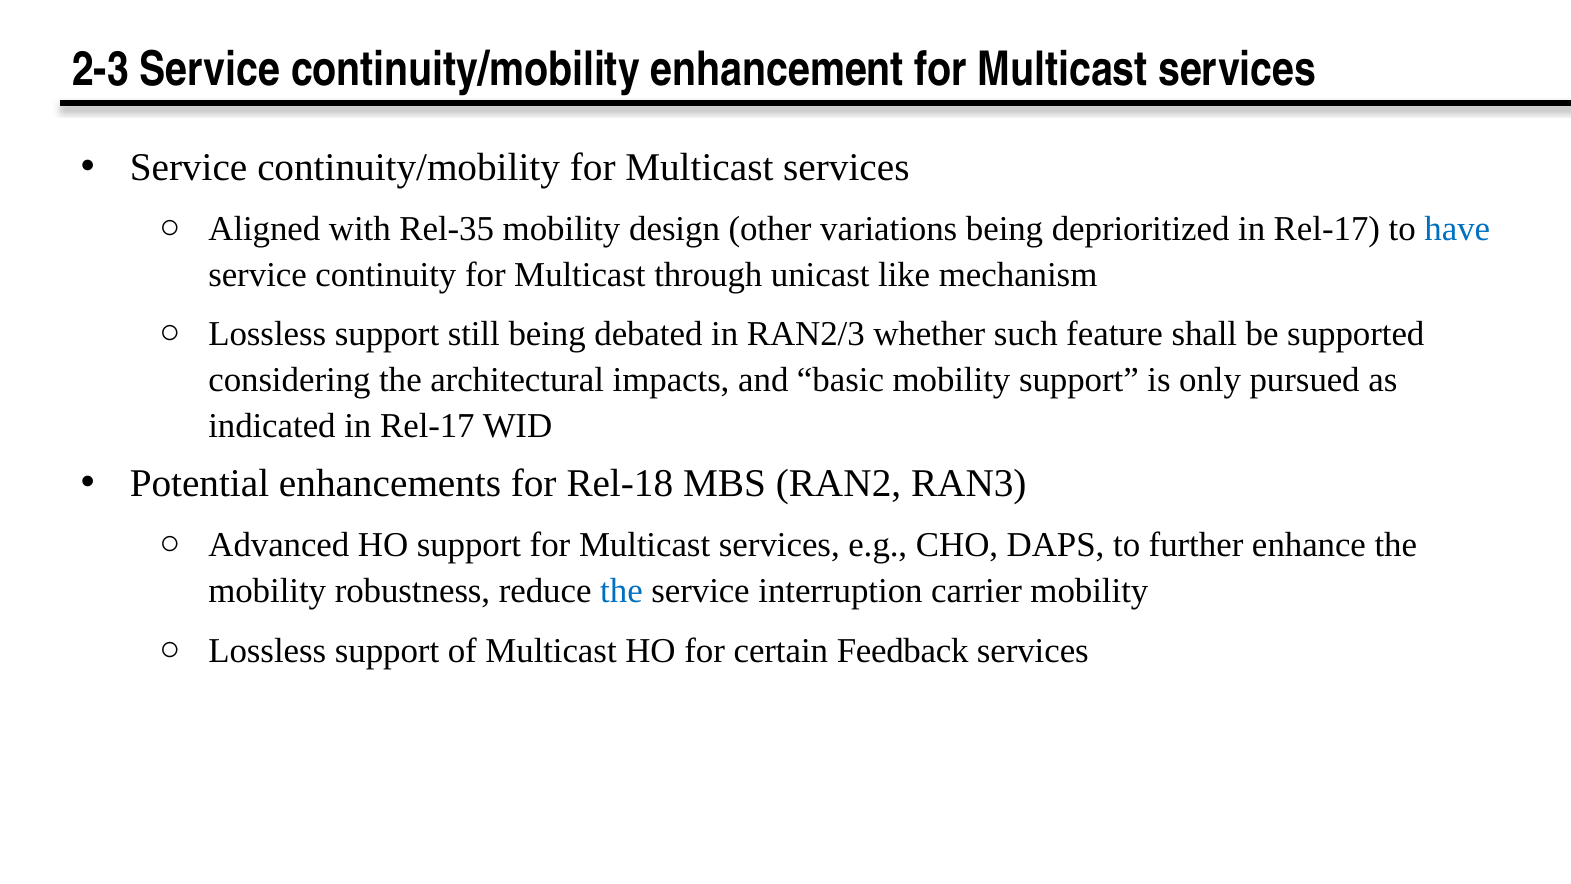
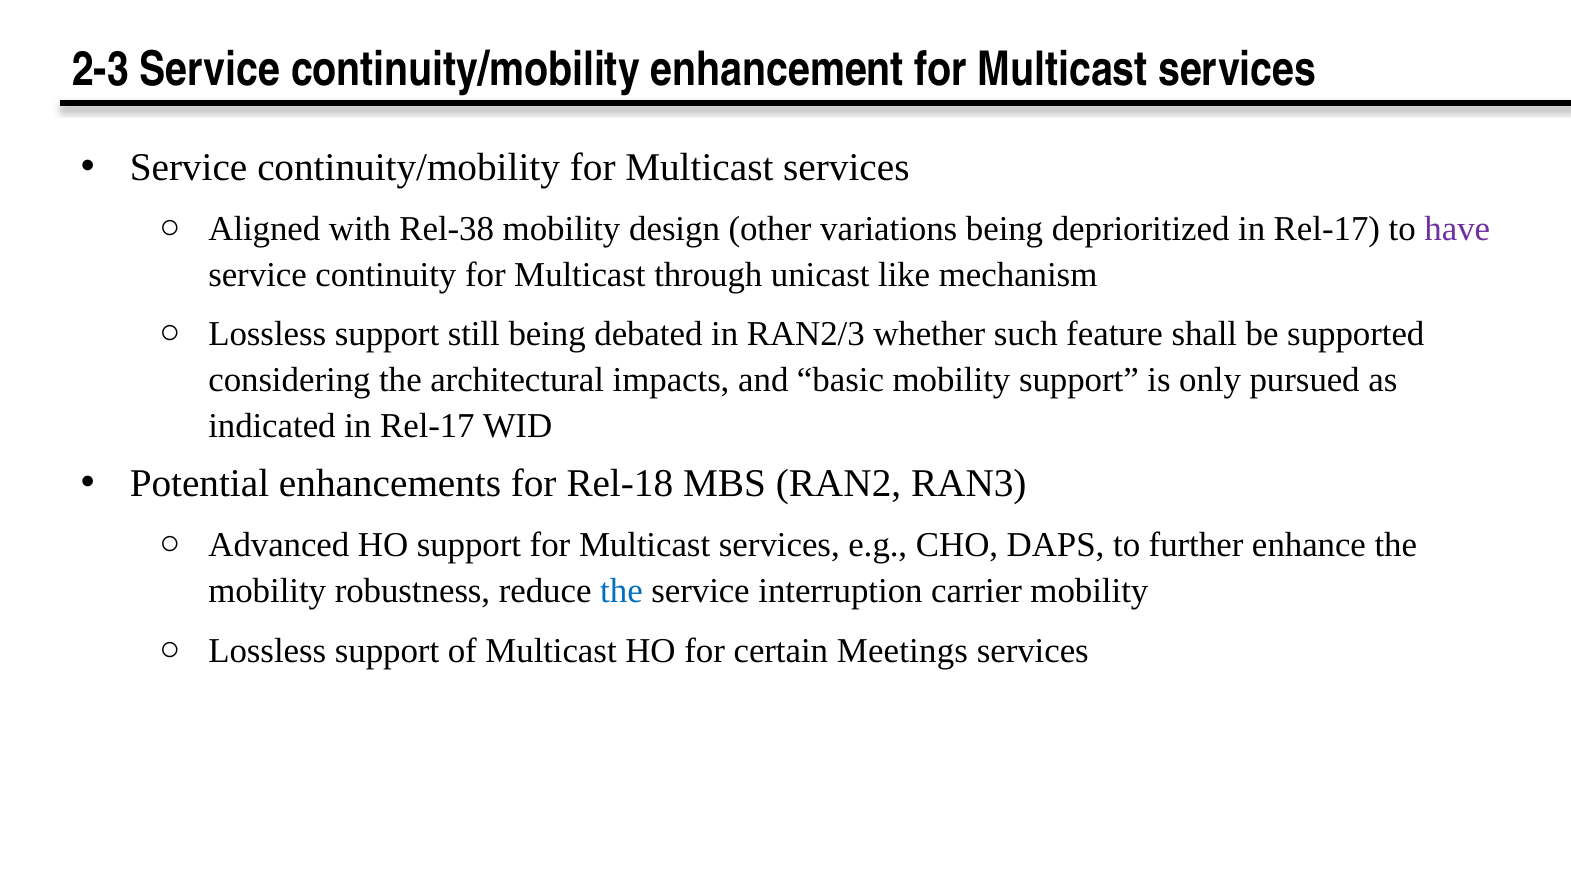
Rel-35: Rel-35 -> Rel-38
have colour: blue -> purple
Feedback: Feedback -> Meetings
